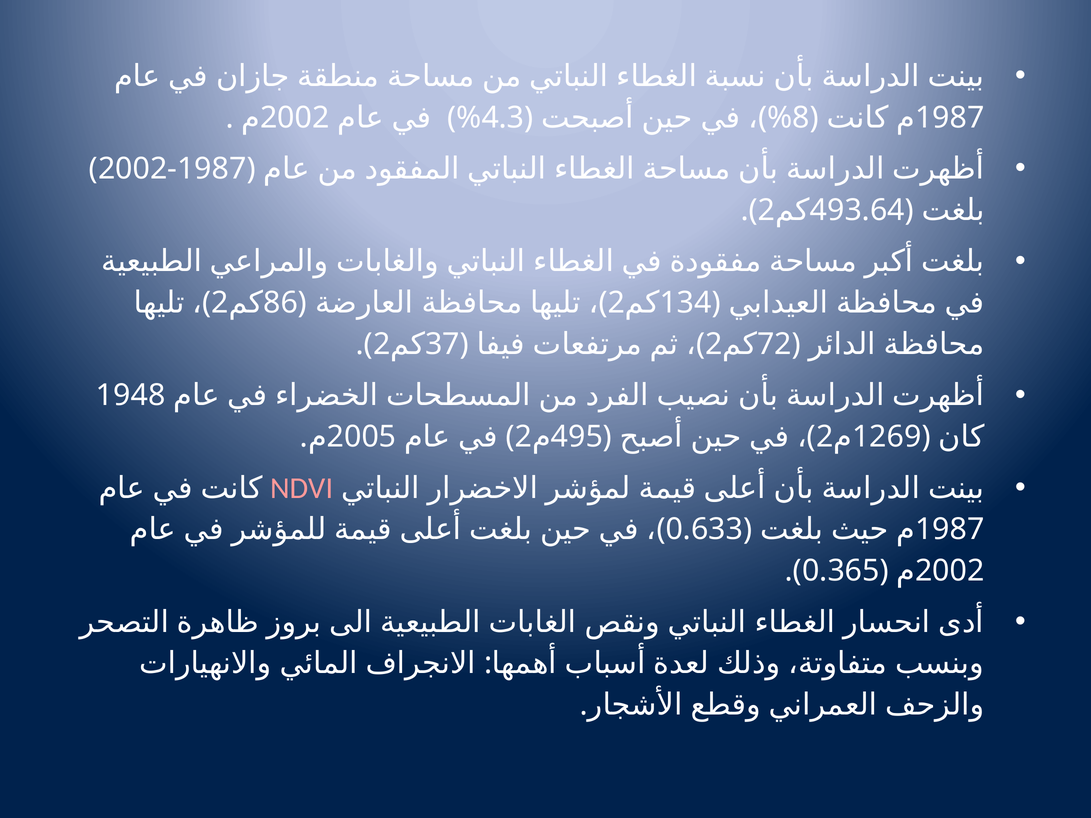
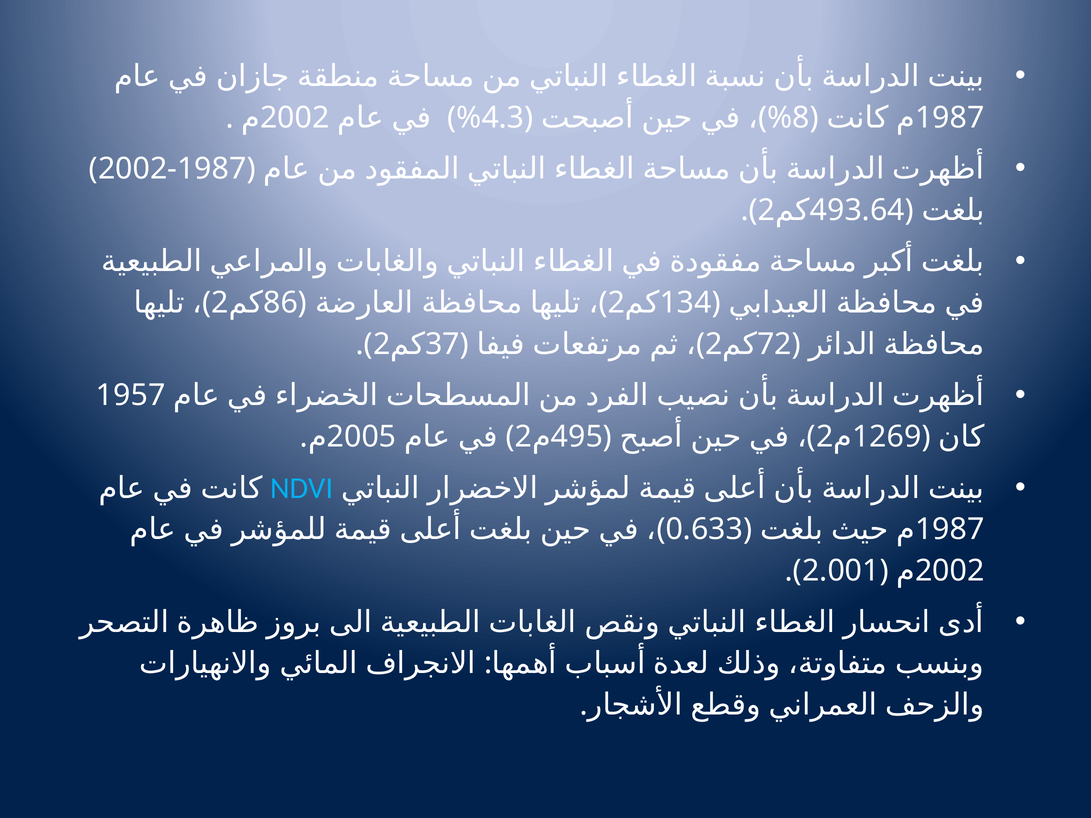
1948: 1948 -> 1957
NDVI colour: pink -> light blue
0.365: 0.365 -> 2.001
